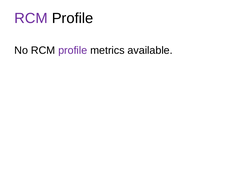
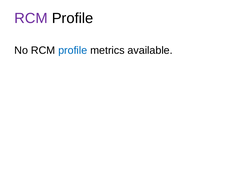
profile at (73, 50) colour: purple -> blue
